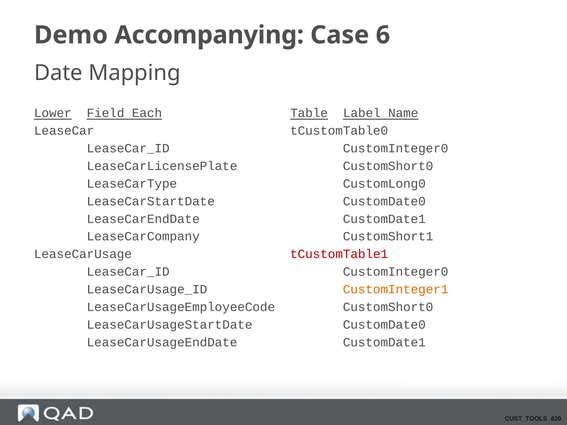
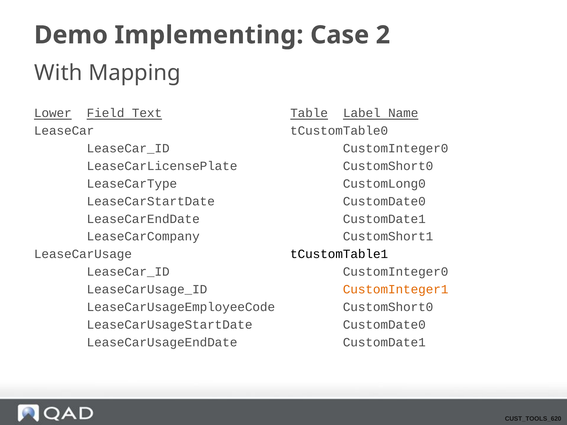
Accompanying: Accompanying -> Implementing
6: 6 -> 2
Date: Date -> With
Each: Each -> Text
tCustomTable1 colour: red -> black
